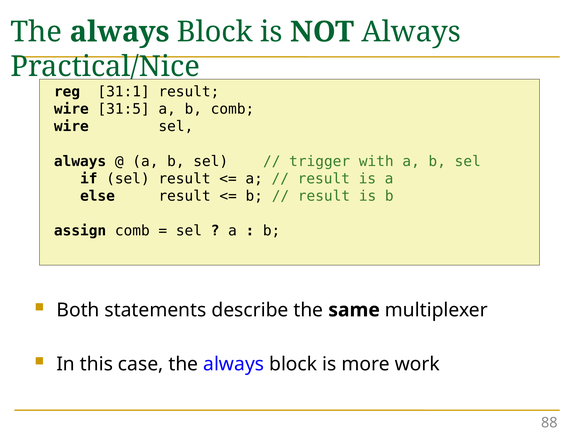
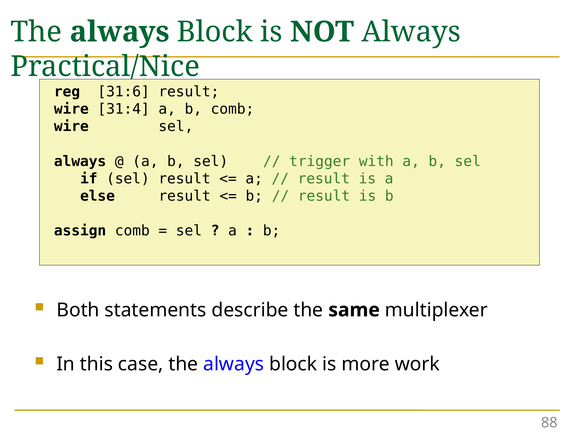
31:1: 31:1 -> 31:6
31:5: 31:5 -> 31:4
